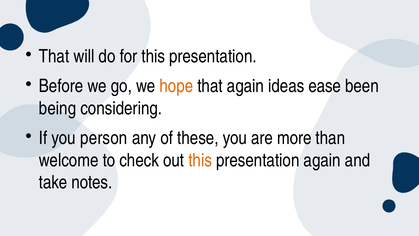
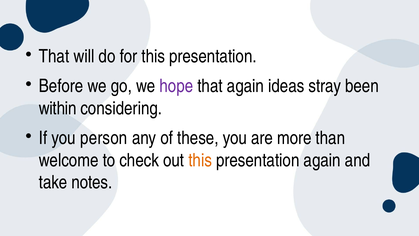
hope colour: orange -> purple
ease: ease -> stray
being: being -> within
